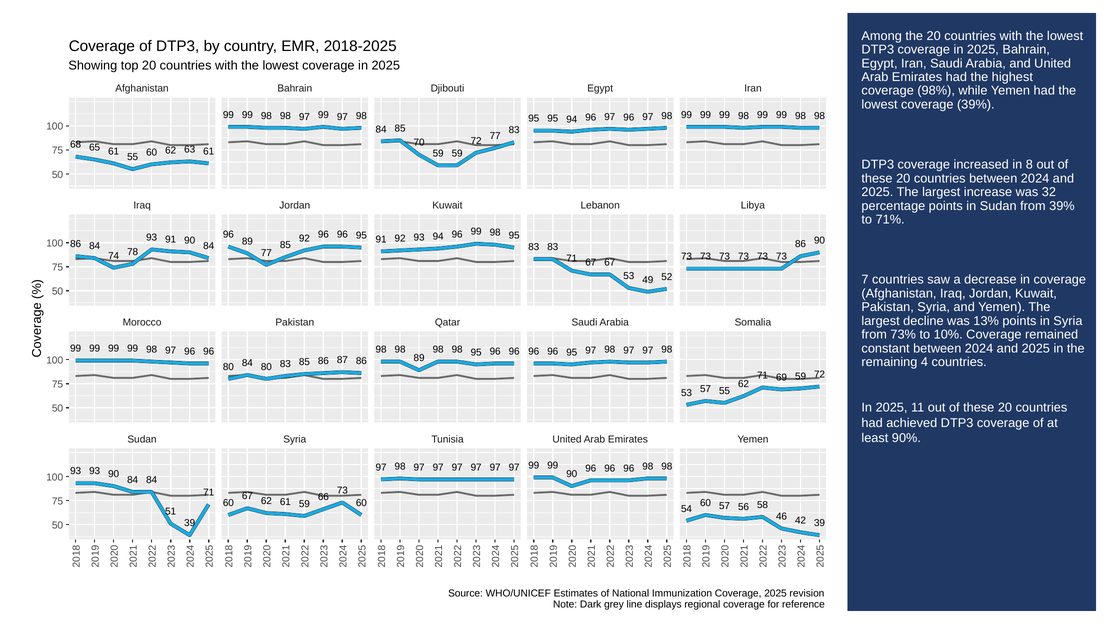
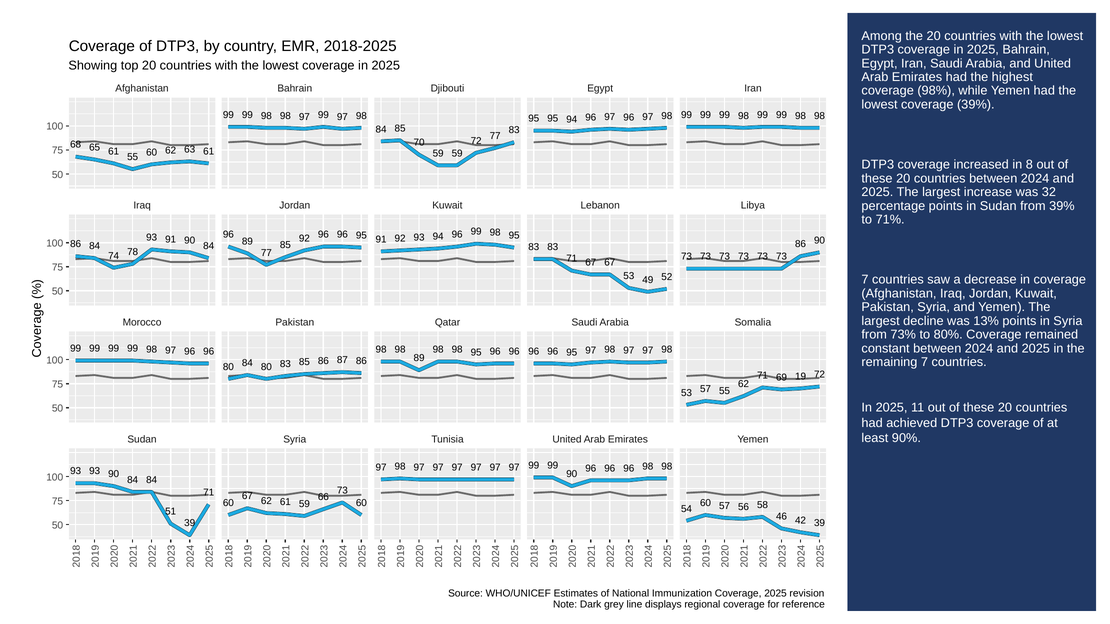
10%: 10% -> 80%
remaining 4: 4 -> 7
69 59: 59 -> 19
